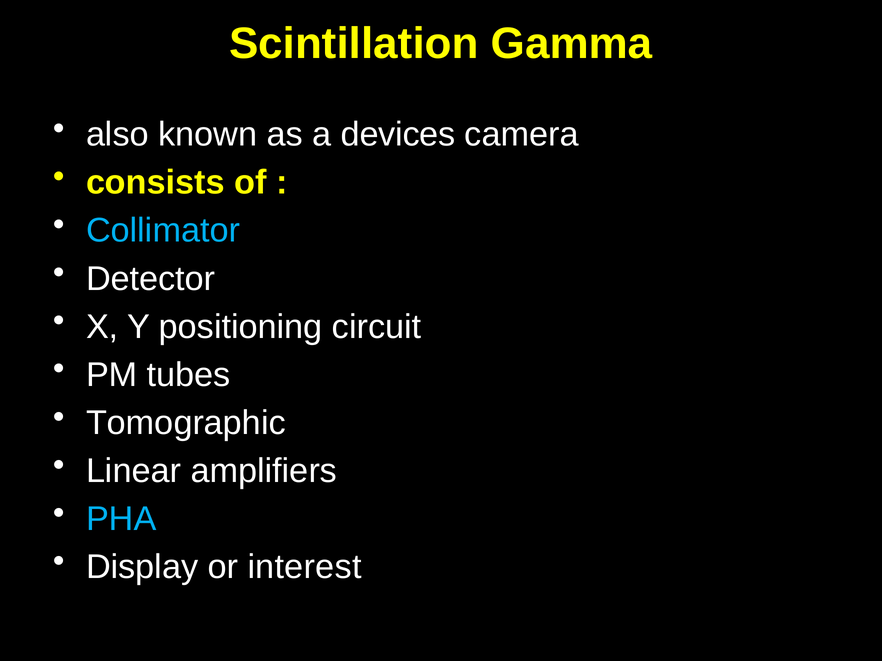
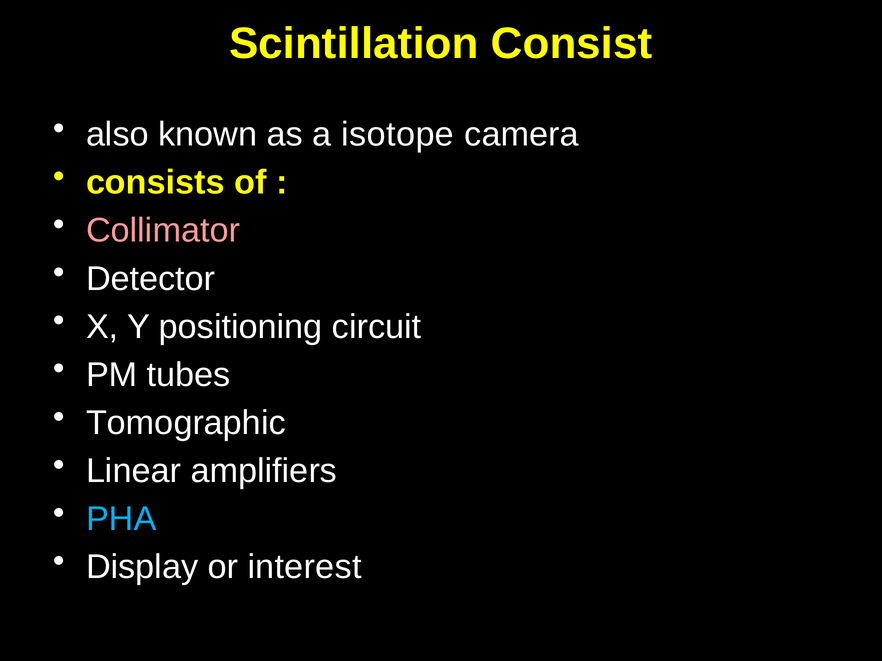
Gamma: Gamma -> Consist
devices: devices -> isotope
Collimator colour: light blue -> pink
